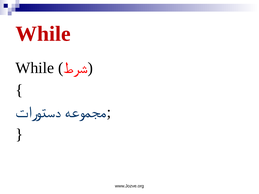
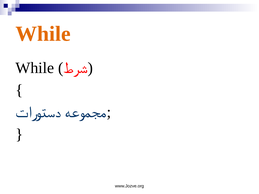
While at (43, 34) colour: red -> orange
